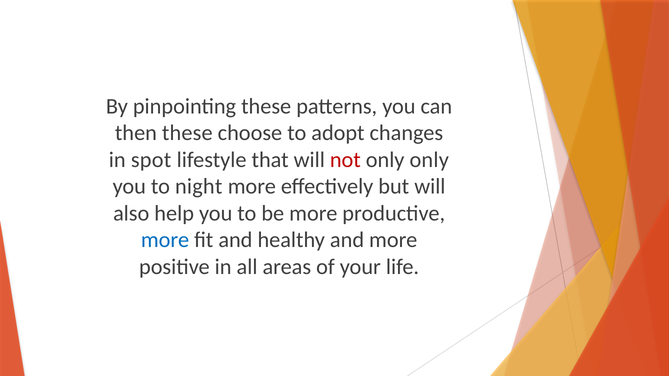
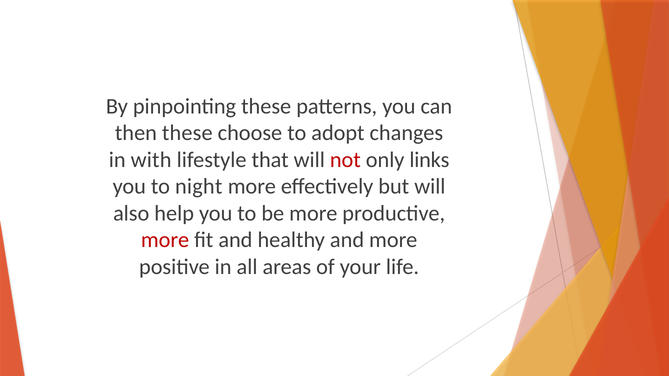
spot: spot -> with
only only: only -> links
more at (165, 240) colour: blue -> red
